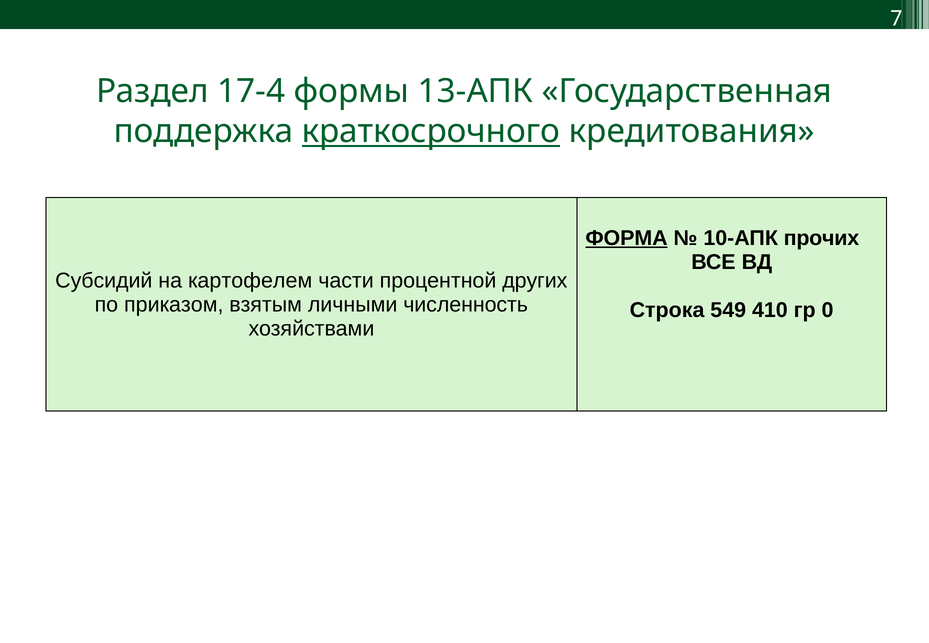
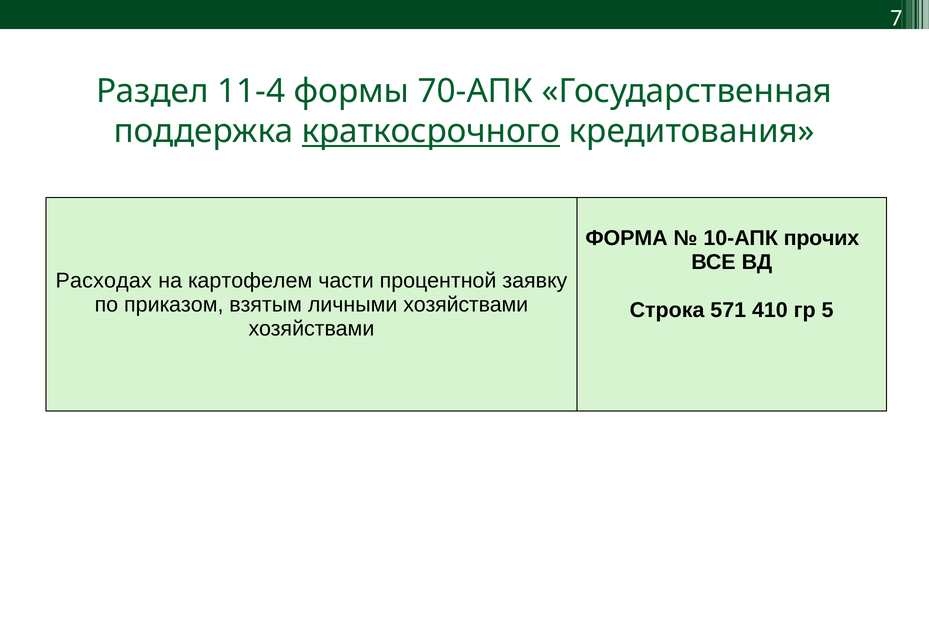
17-4: 17-4 -> 11-4
13-АПК: 13-АПК -> 70-АПК
ФОРМА underline: present -> none
Субсидий: Субсидий -> Расходах
других: других -> заявку
личными численность: численность -> хозяйствами
549: 549 -> 571
0: 0 -> 5
